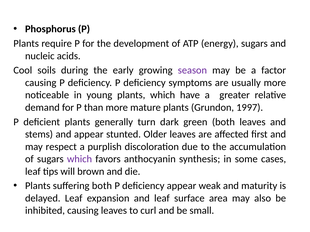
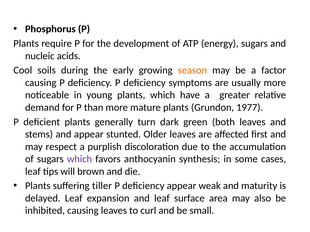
season colour: purple -> orange
1997: 1997 -> 1977
suffering both: both -> tiller
